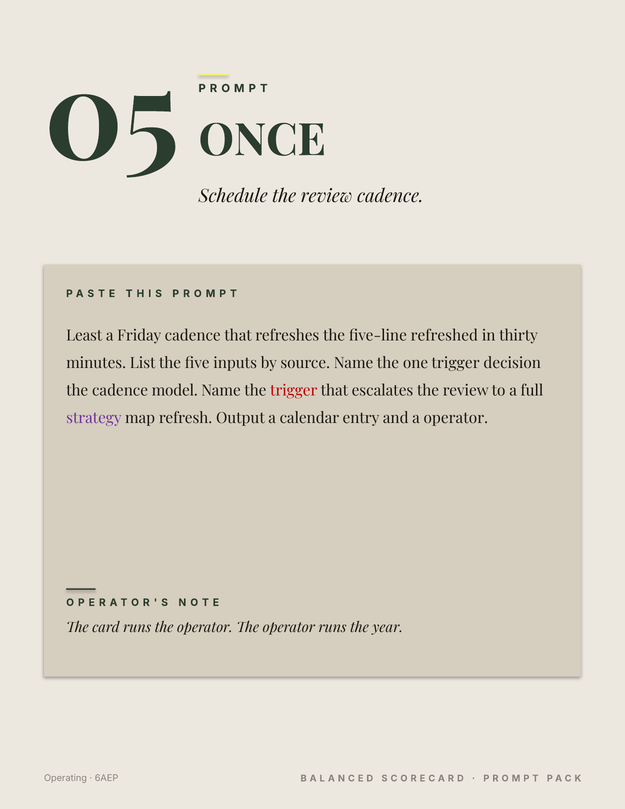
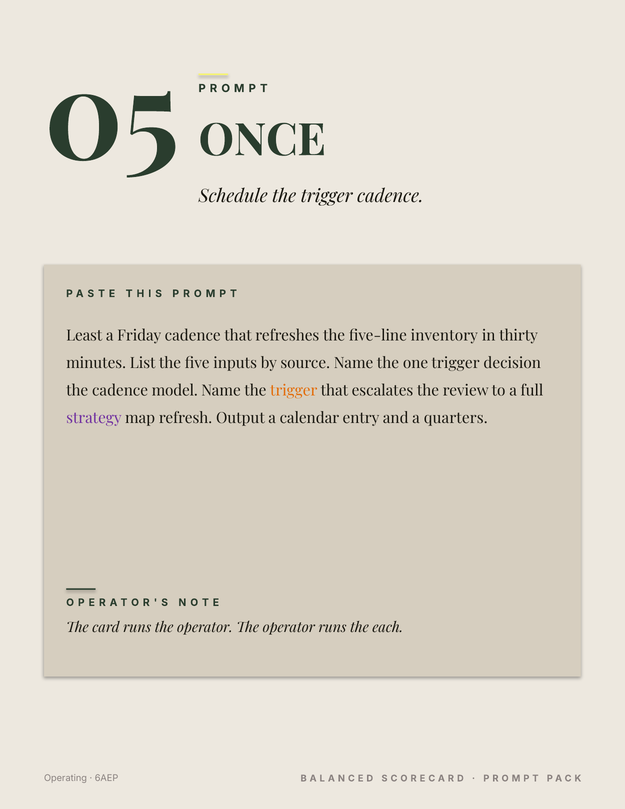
Schedule the review: review -> trigger
refreshed: refreshed -> inventory
trigger at (294, 391) colour: red -> orange
a operator: operator -> quarters
year: year -> each
